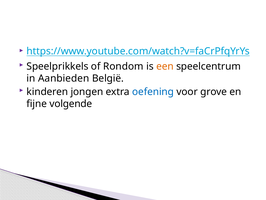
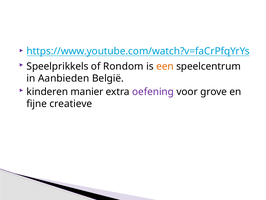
jongen: jongen -> manier
oefening colour: blue -> purple
volgende: volgende -> creatieve
